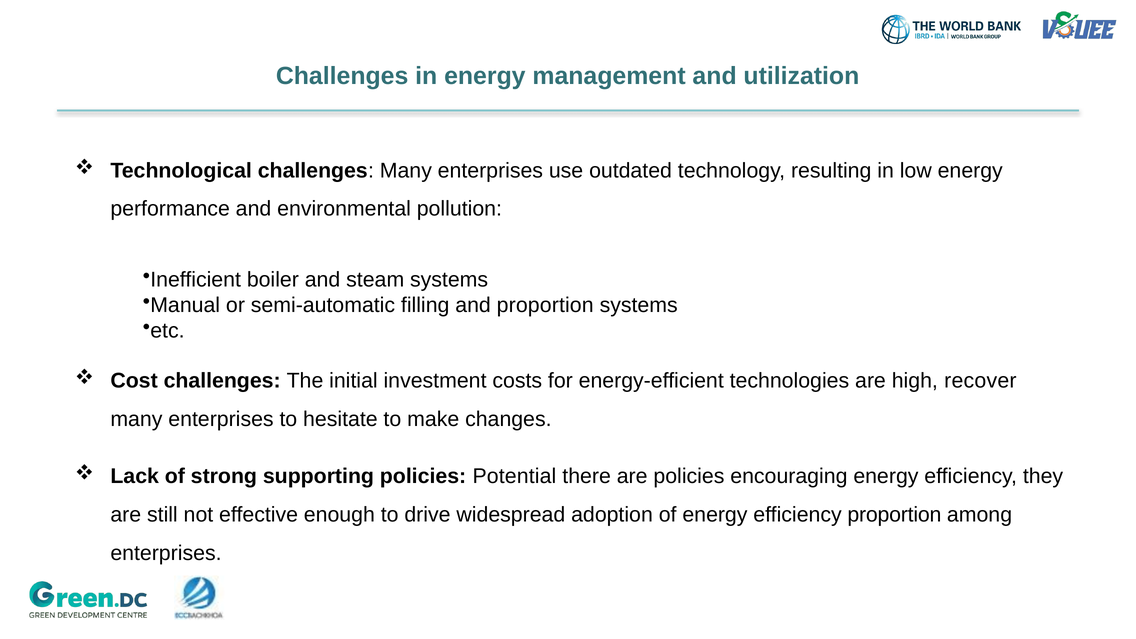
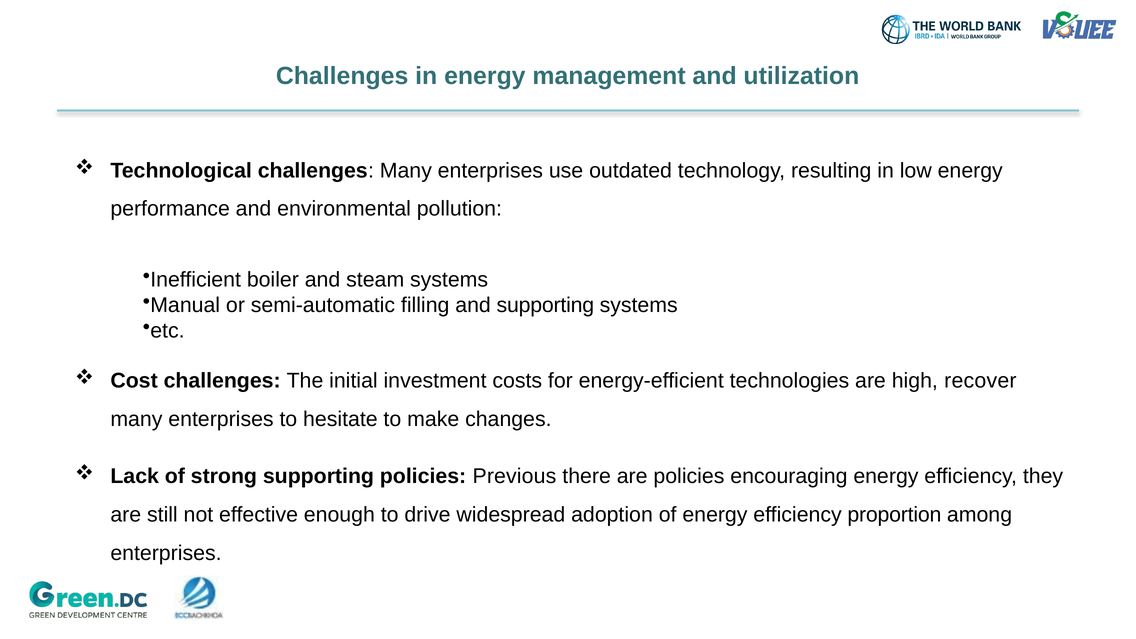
and proportion: proportion -> supporting
Potential: Potential -> Previous
